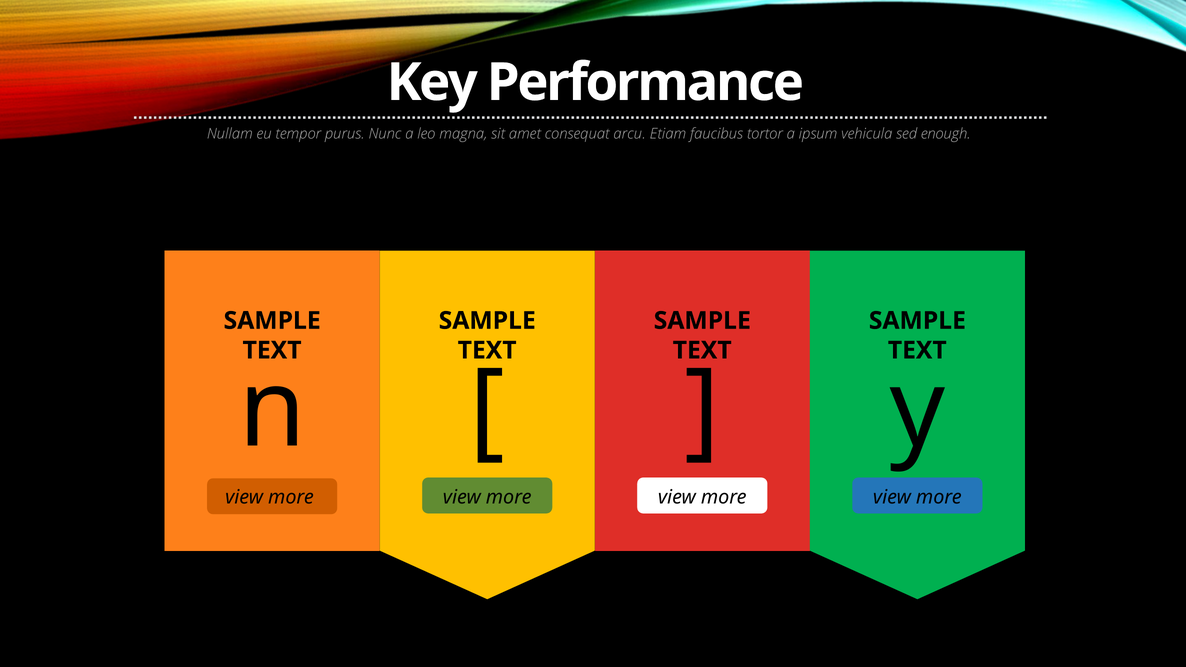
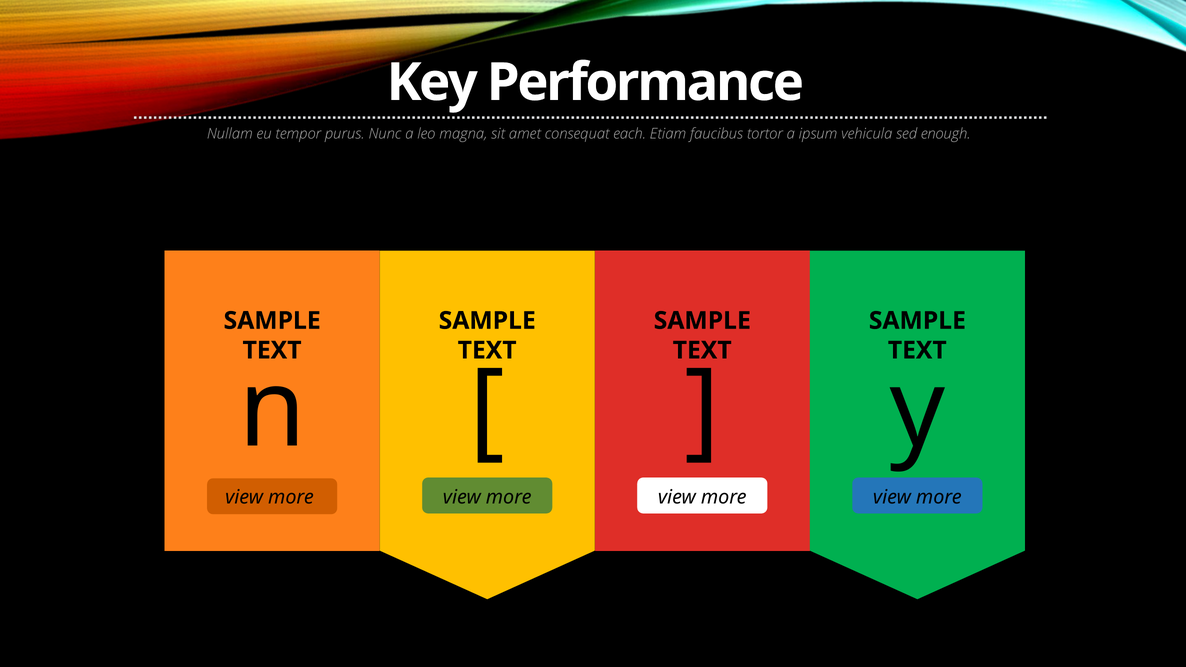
arcu: arcu -> each
